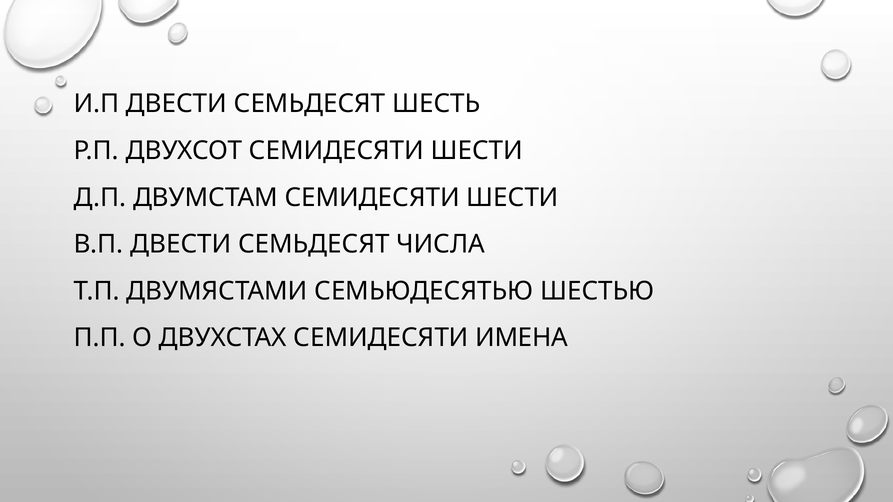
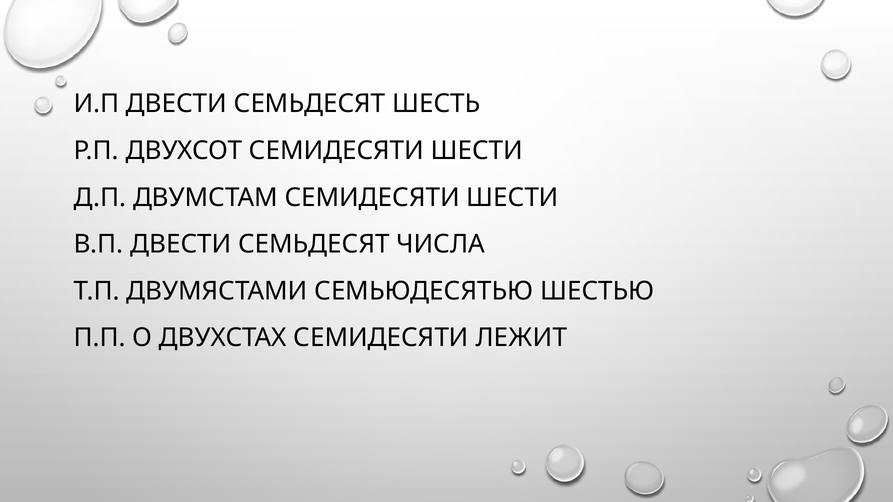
ИМЕНА: ИМЕНА -> ЛЕЖИТ
